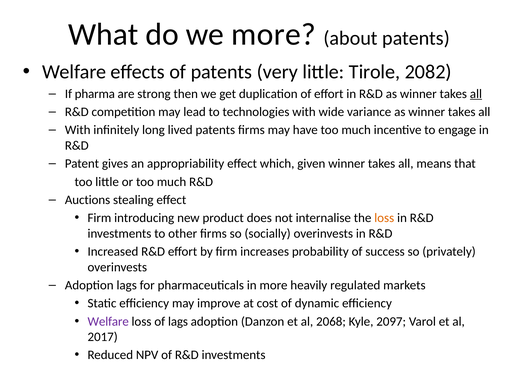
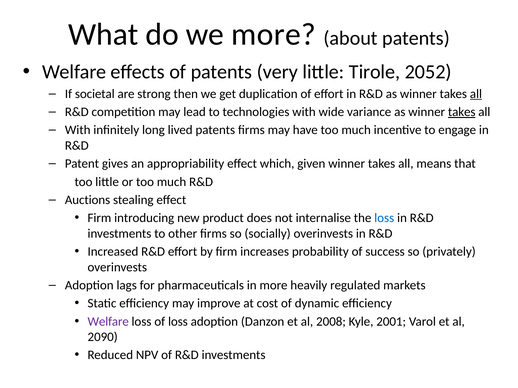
2082: 2082 -> 2052
pharma: pharma -> societal
takes at (462, 112) underline: none -> present
loss at (384, 218) colour: orange -> blue
of lags: lags -> loss
2068: 2068 -> 2008
2097: 2097 -> 2001
2017: 2017 -> 2090
